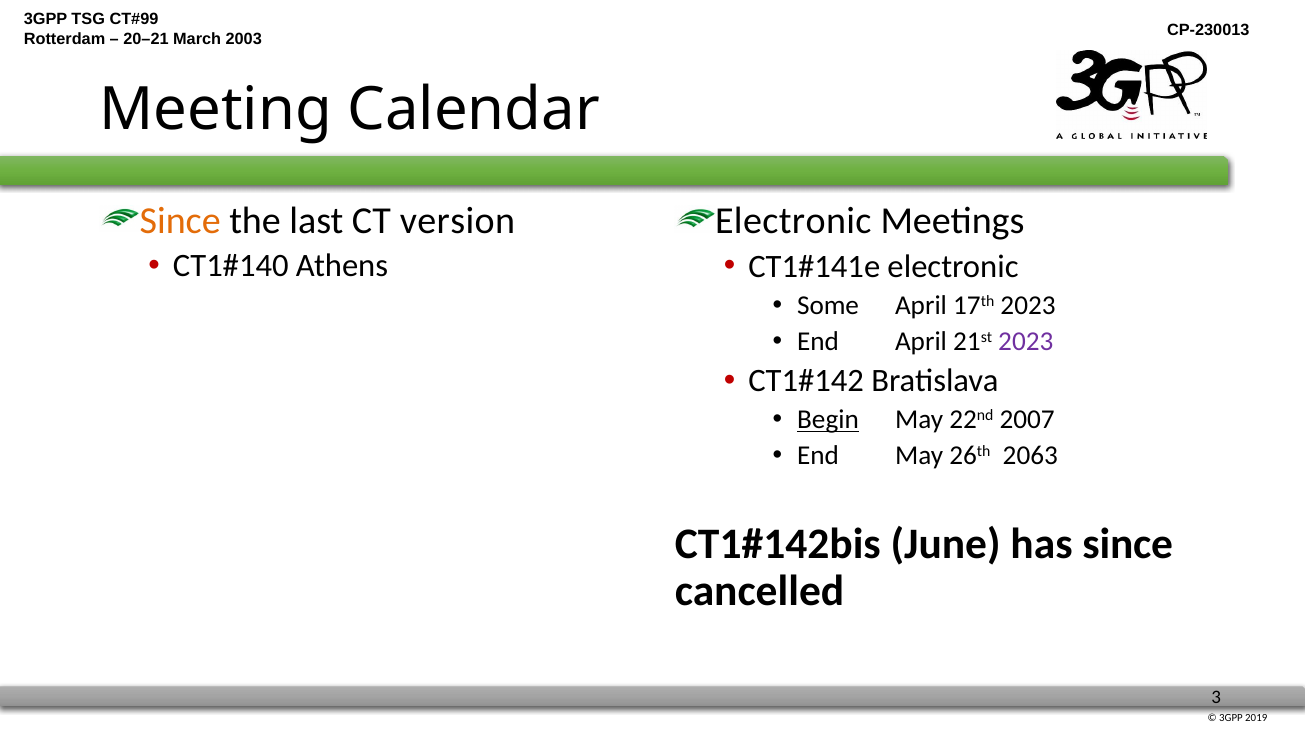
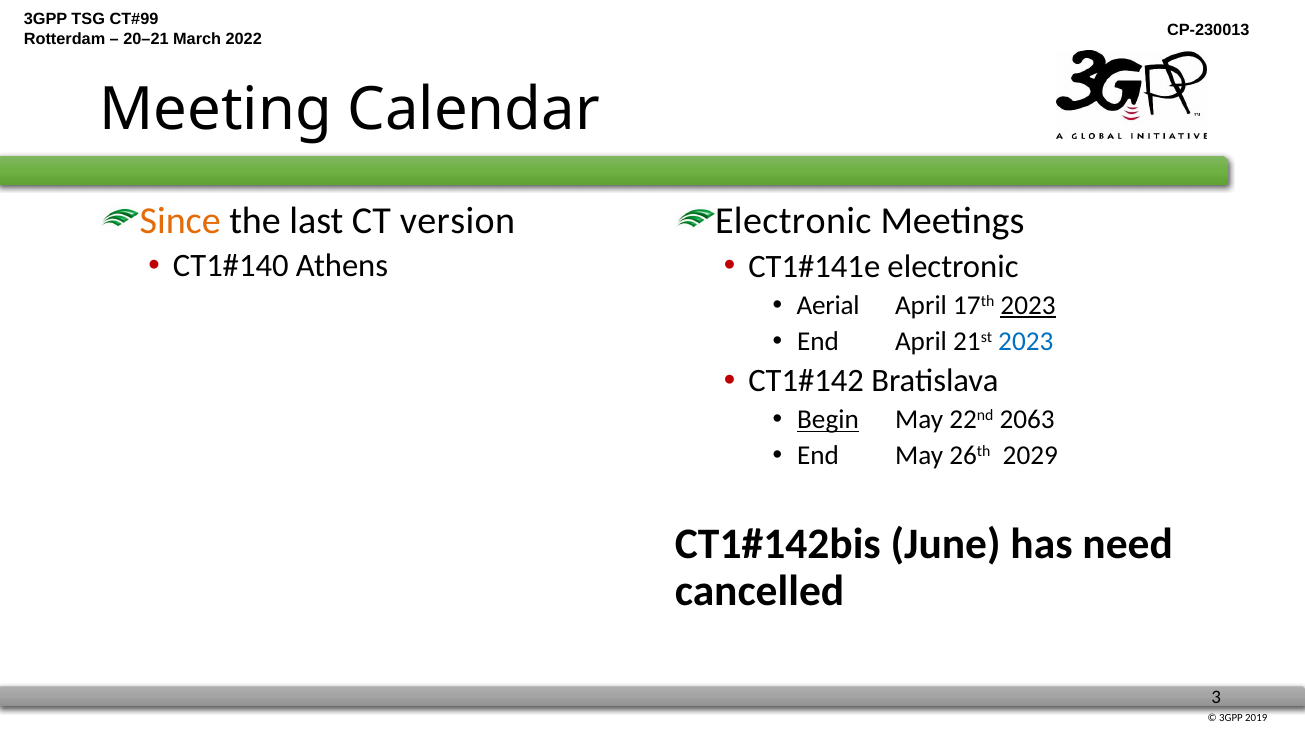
2003: 2003 -> 2022
Some: Some -> Aerial
2023 at (1028, 305) underline: none -> present
2023 at (1026, 342) colour: purple -> blue
2007: 2007 -> 2063
2063: 2063 -> 2029
has since: since -> need
